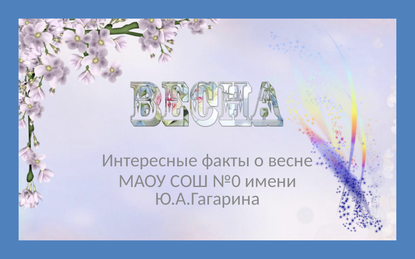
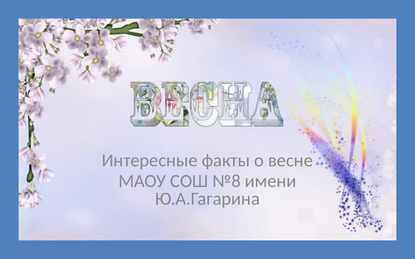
№0: №0 -> №8
